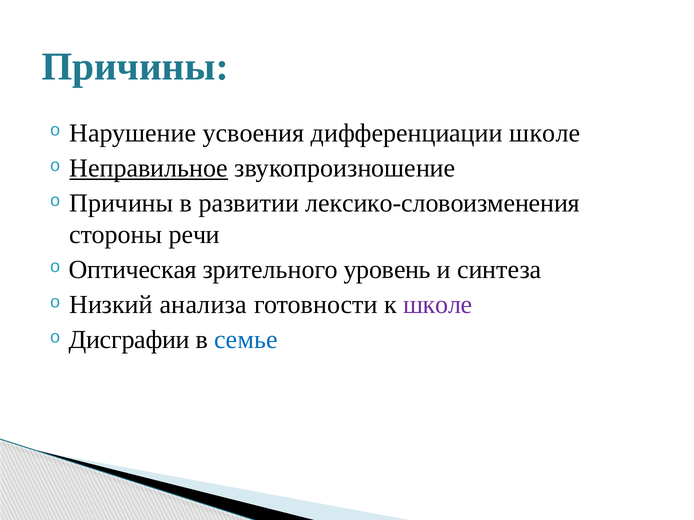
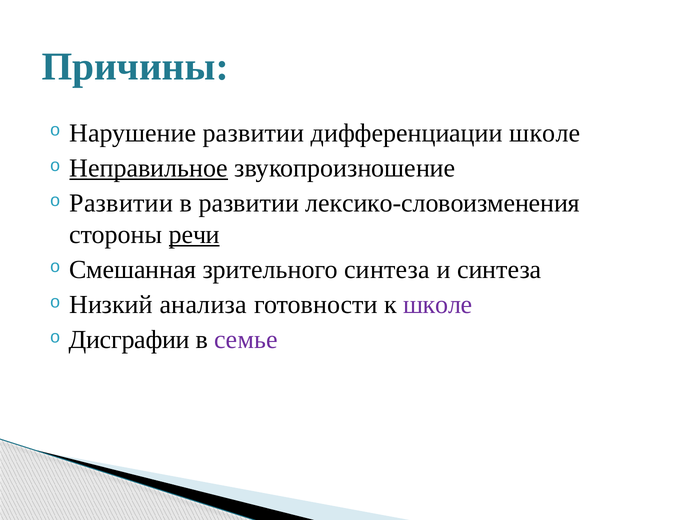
Нарушение усвоения: усвоения -> развитии
Причины at (121, 204): Причины -> Развитии
речи underline: none -> present
Оптическая: Оптическая -> Смешанная
зрительного уровень: уровень -> синтеза
семье colour: blue -> purple
